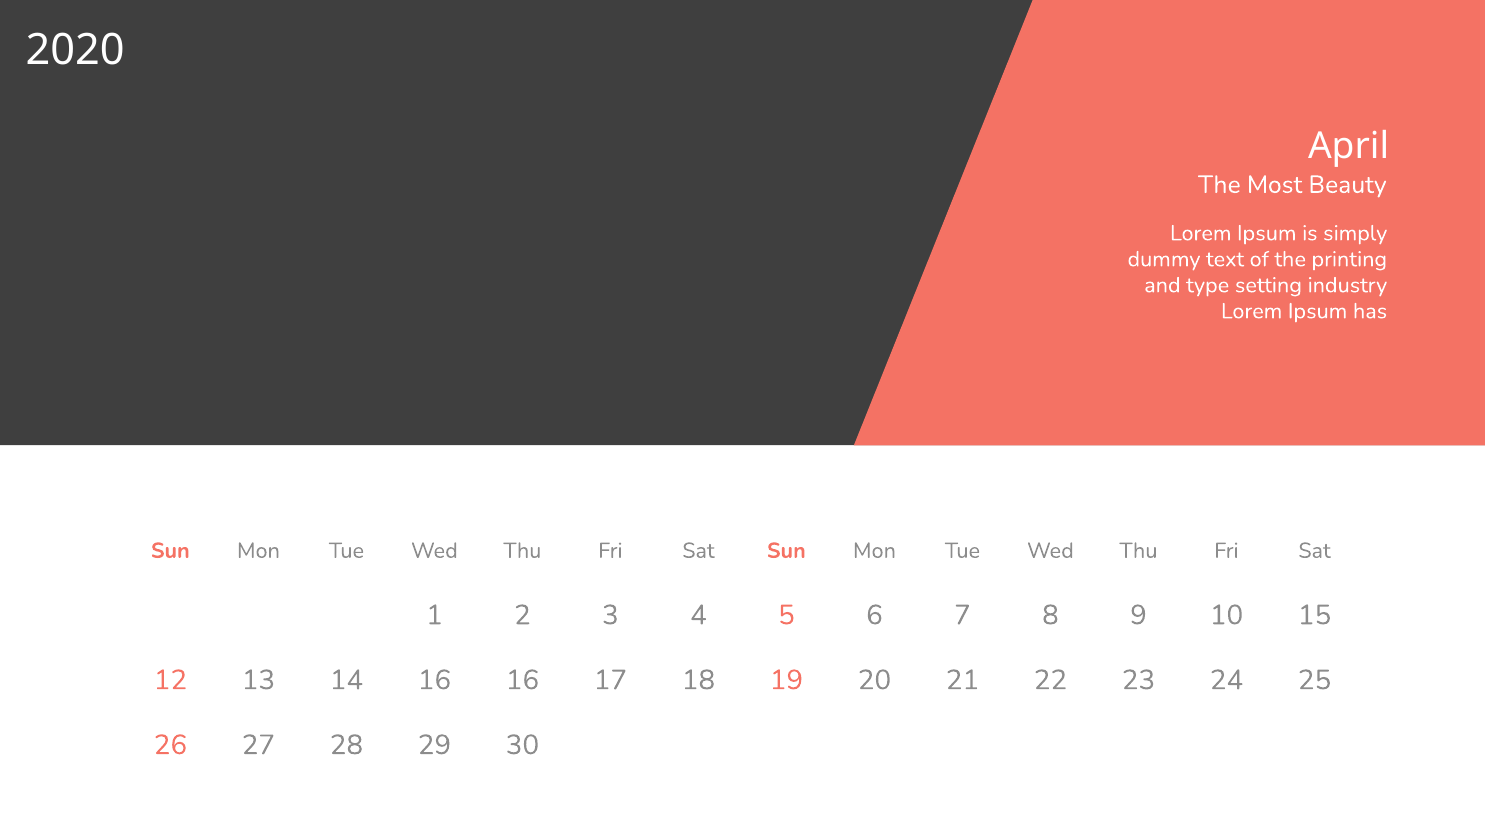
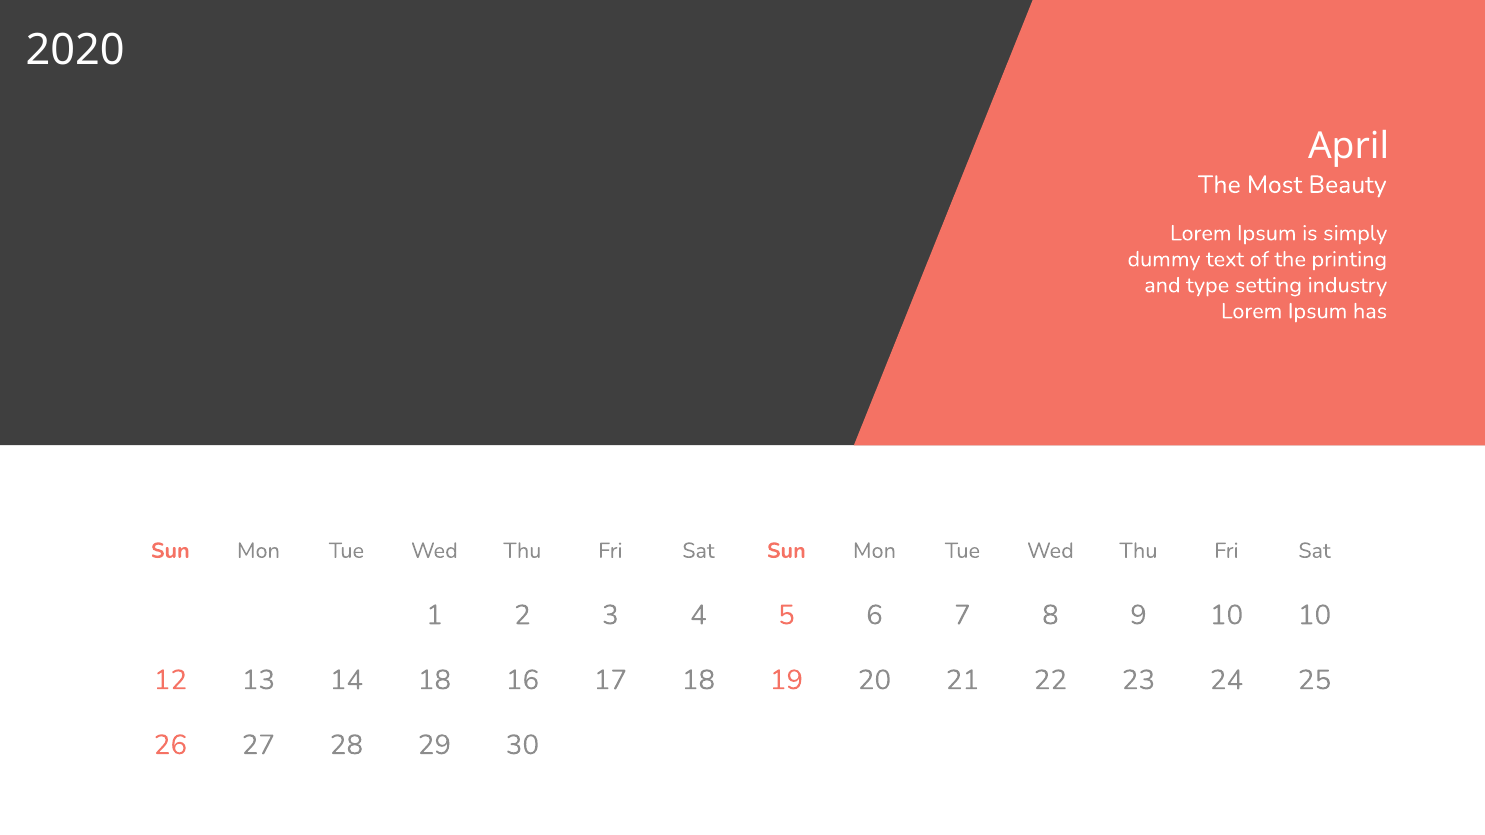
10 15: 15 -> 10
14 16: 16 -> 18
